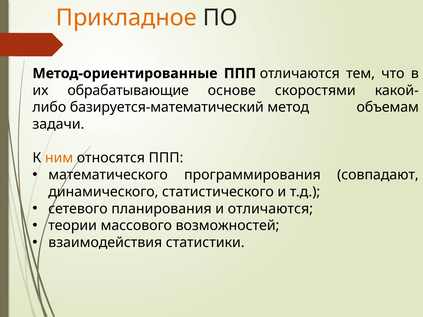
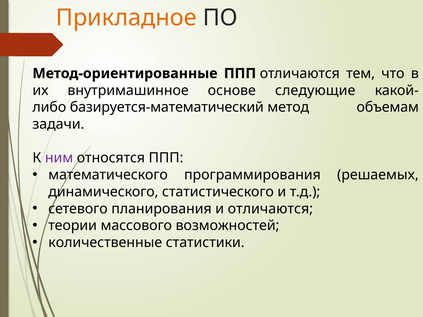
обрабатывающие: обрабатывающие -> внутримашинное
скоростями: скоростями -> следующие
ним colour: orange -> purple
совпадают: совпадают -> решаемых
взаимодействия: взаимодействия -> количественные
